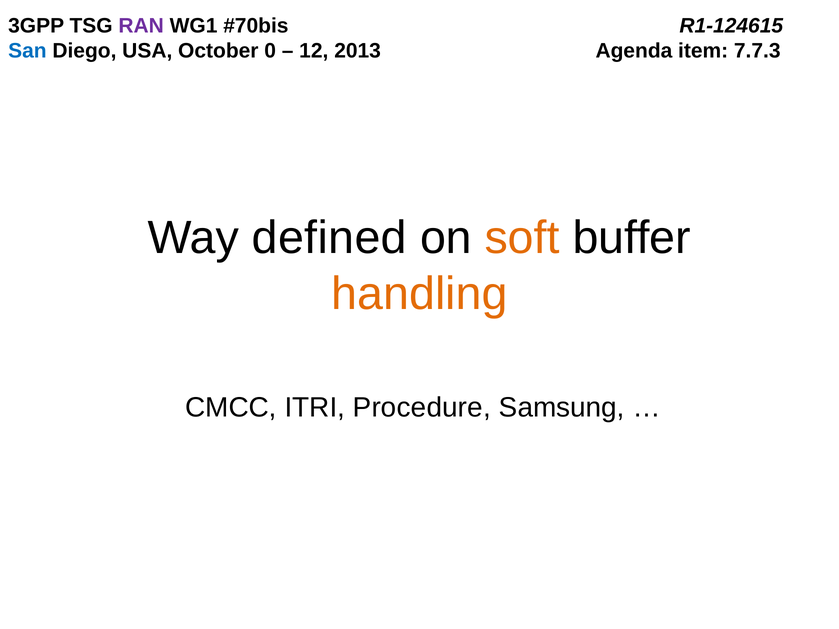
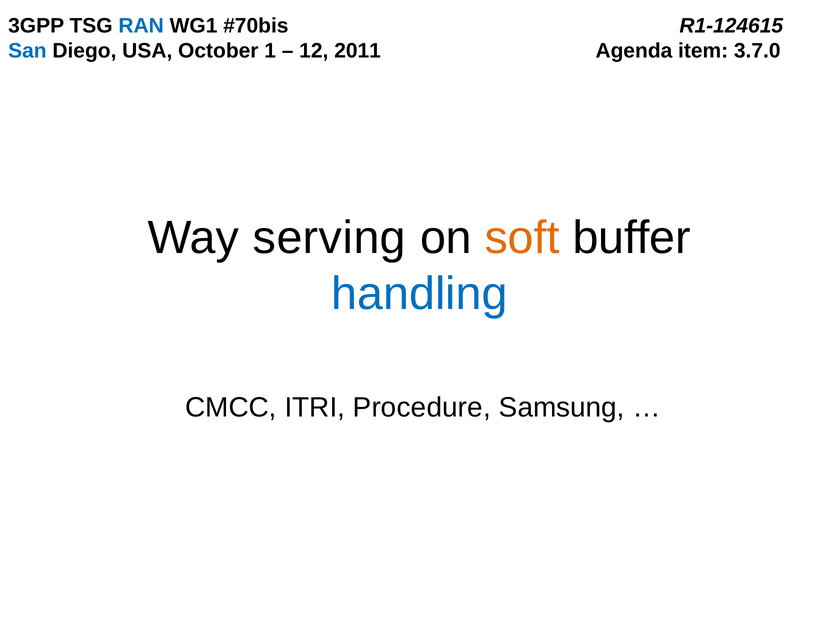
RAN colour: purple -> blue
0: 0 -> 1
2013: 2013 -> 2011
7.7.3: 7.7.3 -> 3.7.0
defined: defined -> serving
handling colour: orange -> blue
